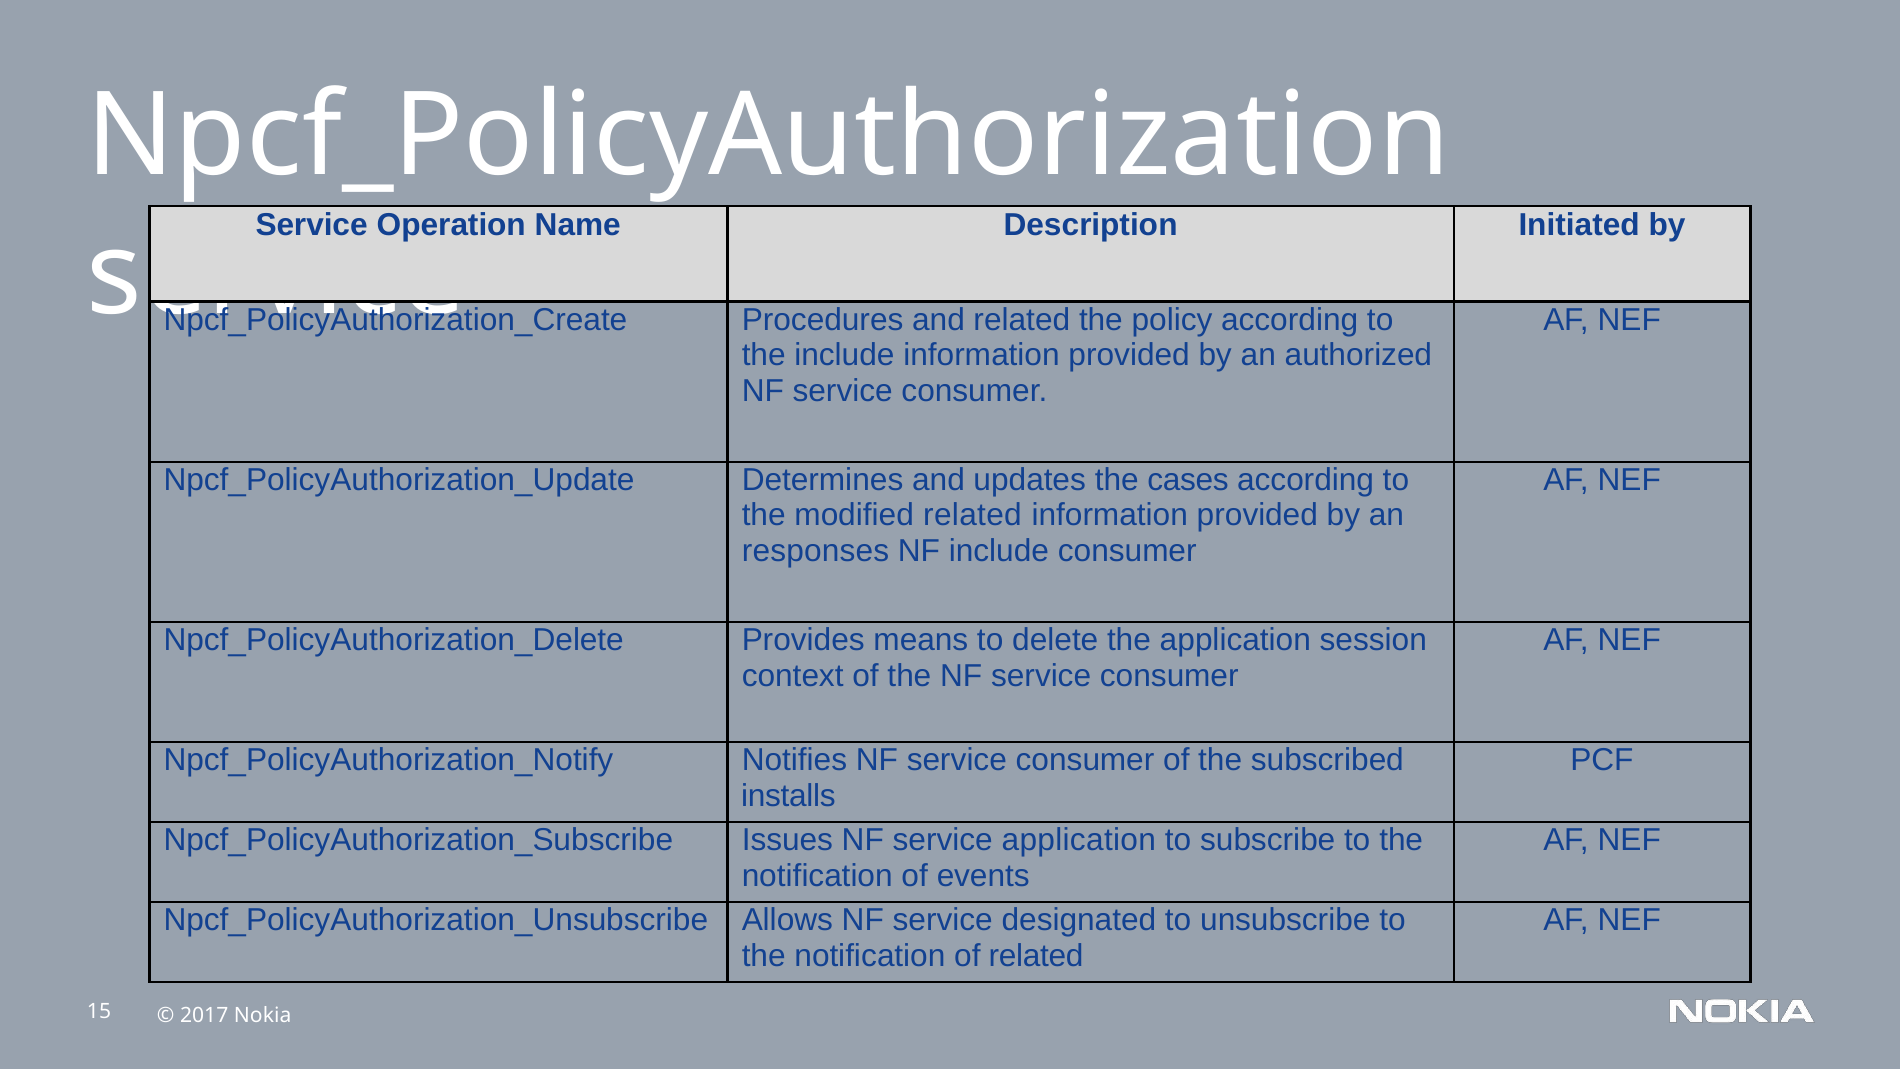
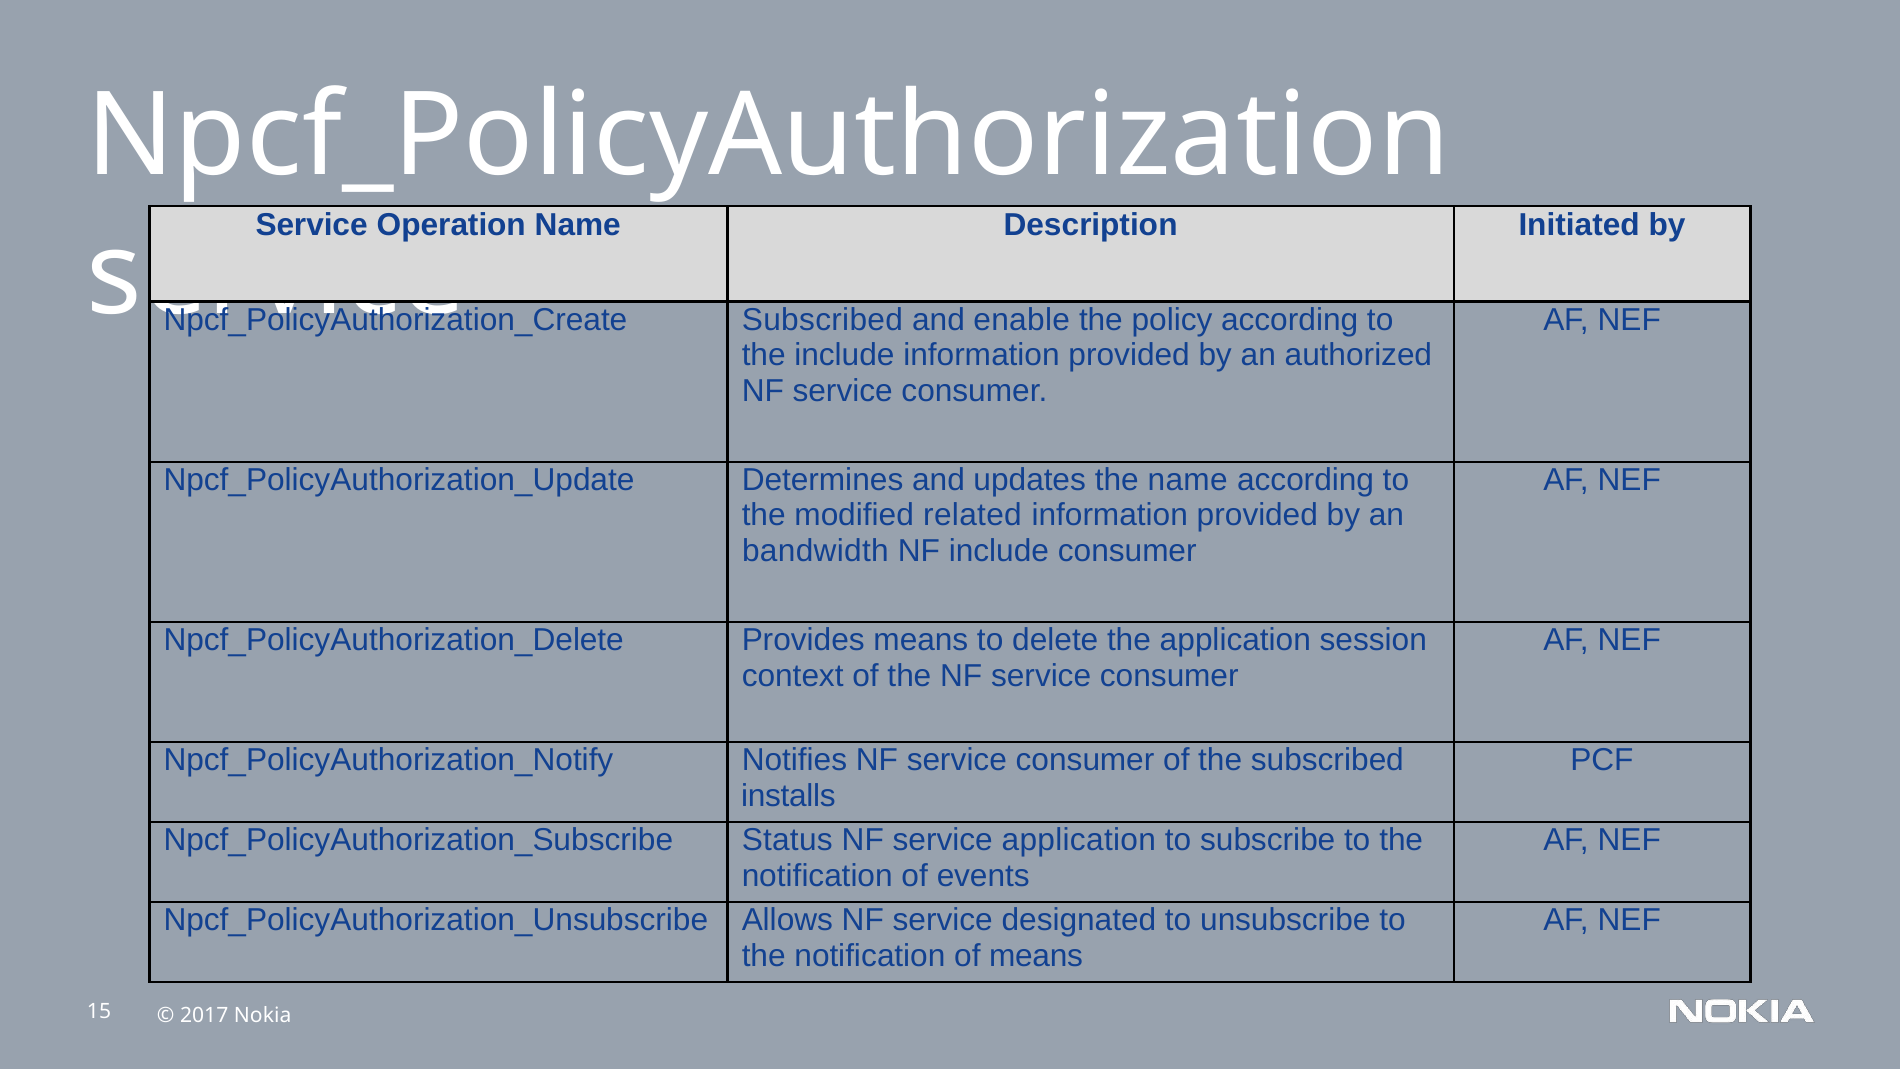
Procedures at (823, 320): Procedures -> Subscribed
and related: related -> enable
the cases: cases -> name
responses: responses -> bandwidth
Issues: Issues -> Status
of related: related -> means
